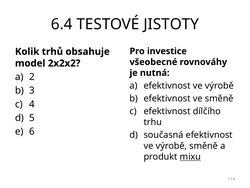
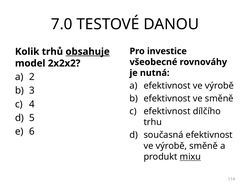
6.4: 6.4 -> 7.0
JISTOTY: JISTOTY -> DANOU
obsahuje underline: none -> present
